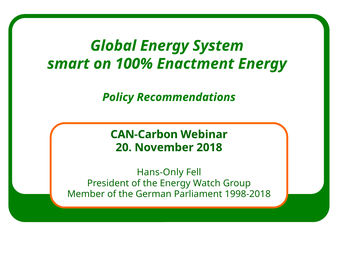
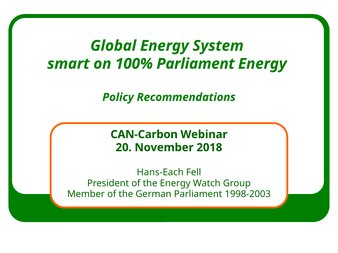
100% Enactment: Enactment -> Parliament
Hans-Only: Hans-Only -> Hans-Each
1998-2018: 1998-2018 -> 1998-2003
